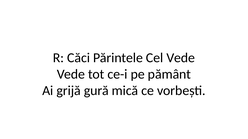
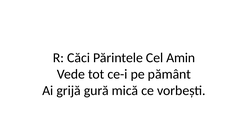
Cel Vede: Vede -> Amin
